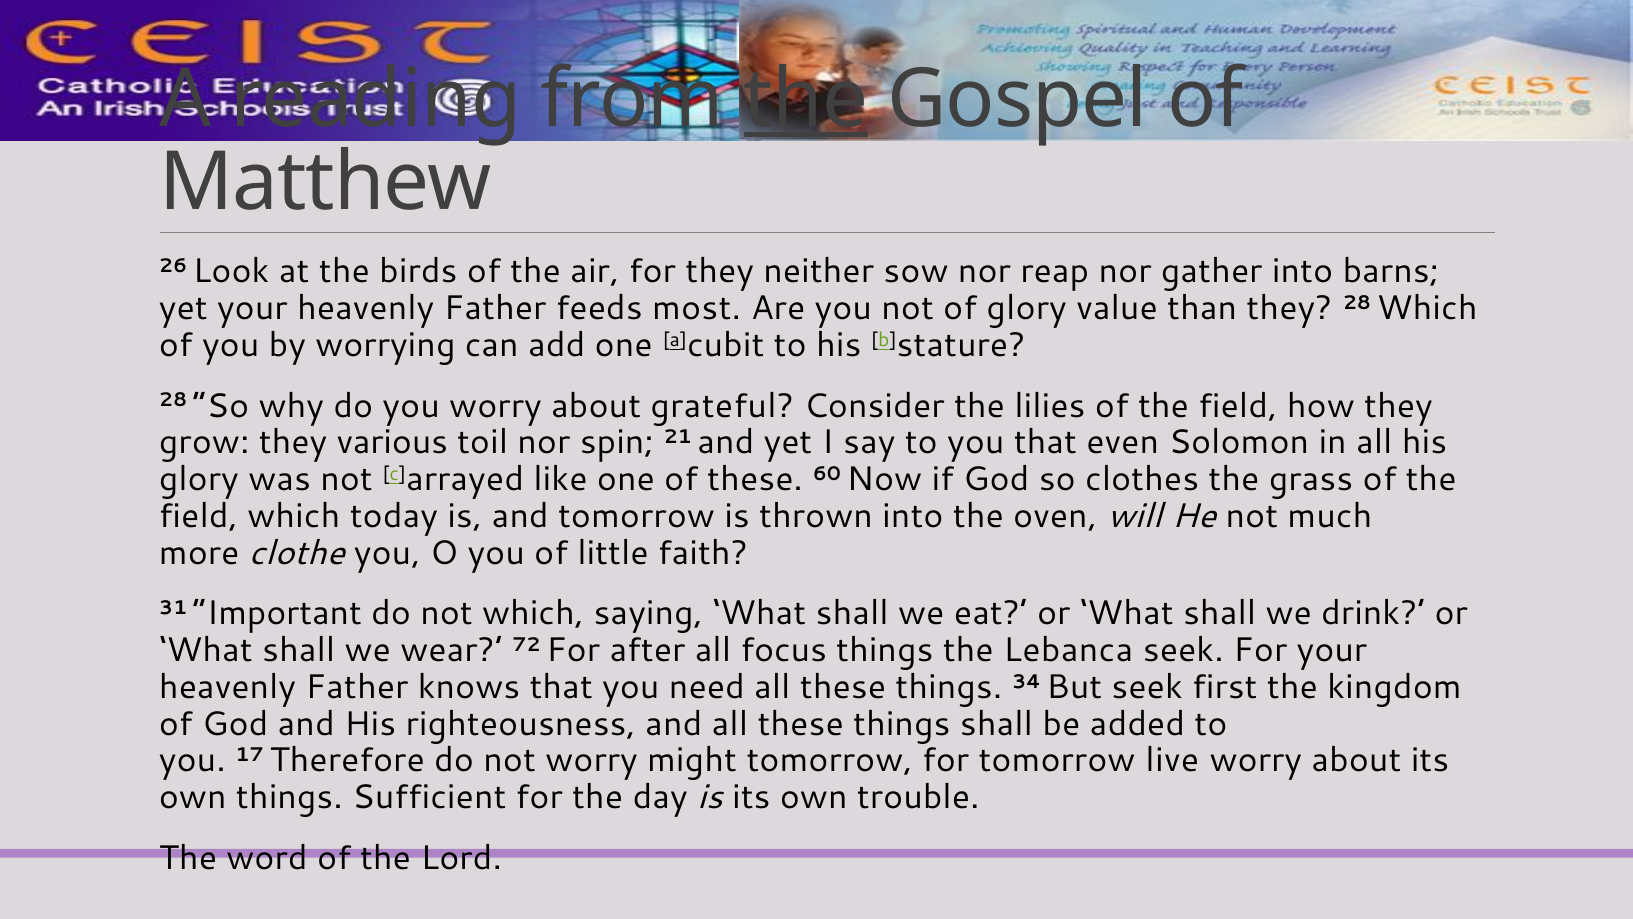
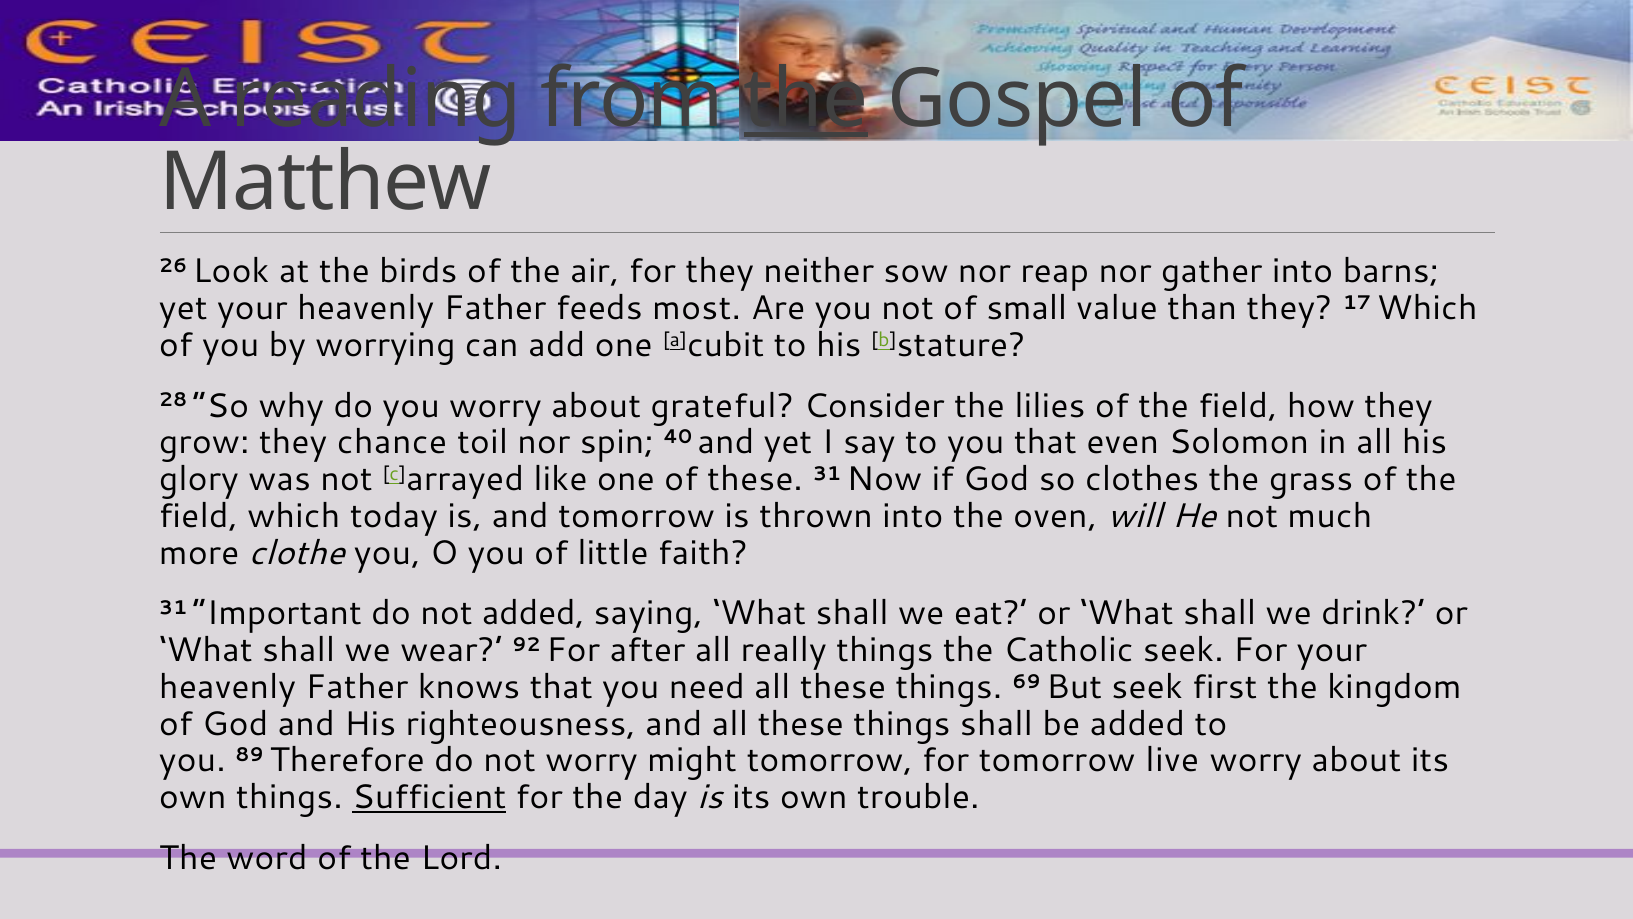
of glory: glory -> small
they 28: 28 -> 17
various: various -> chance
21: 21 -> 40
these 60: 60 -> 31
not which: which -> added
72: 72 -> 92
focus: focus -> really
Lebanca: Lebanca -> Catholic
34: 34 -> 69
17: 17 -> 89
Sufficient underline: none -> present
